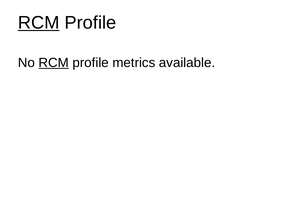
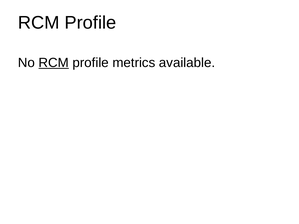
RCM at (39, 23) underline: present -> none
